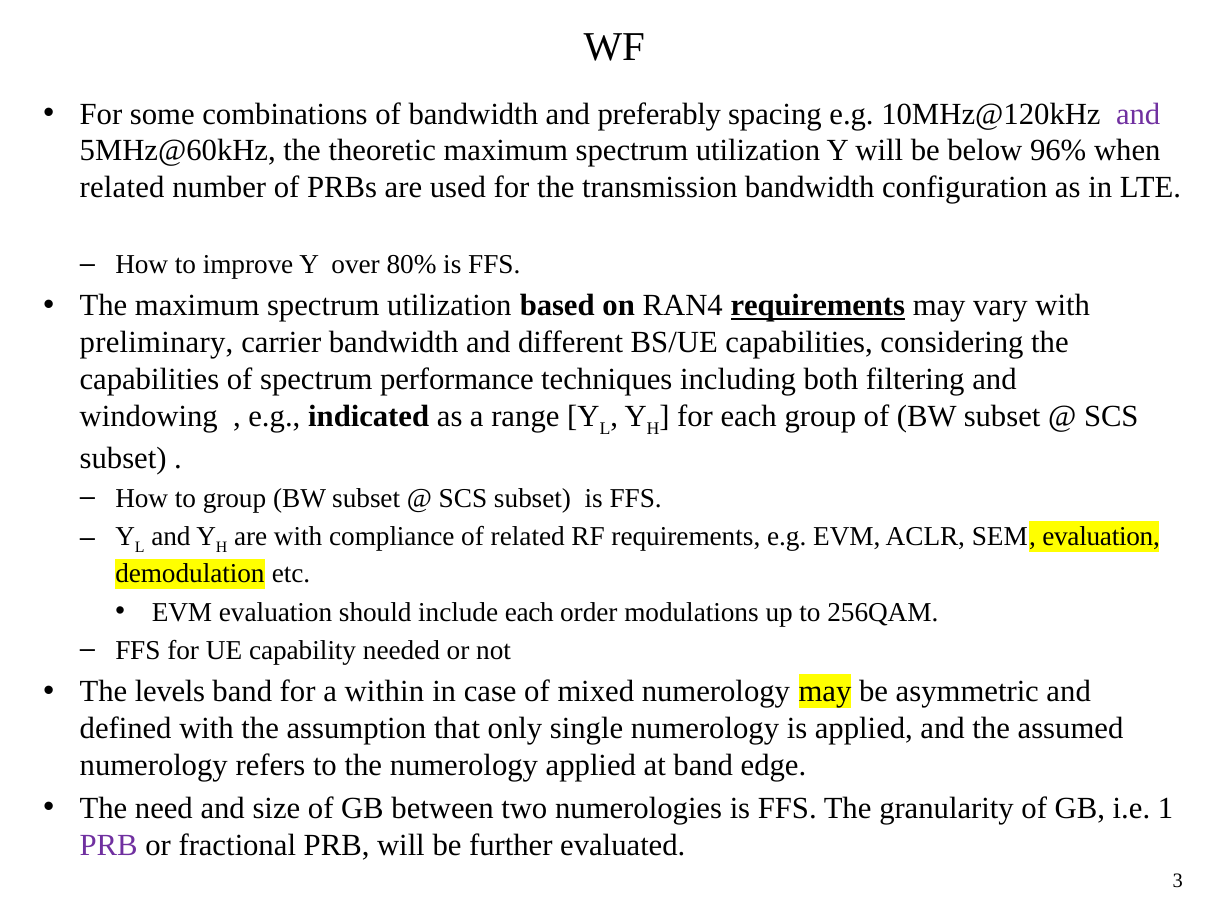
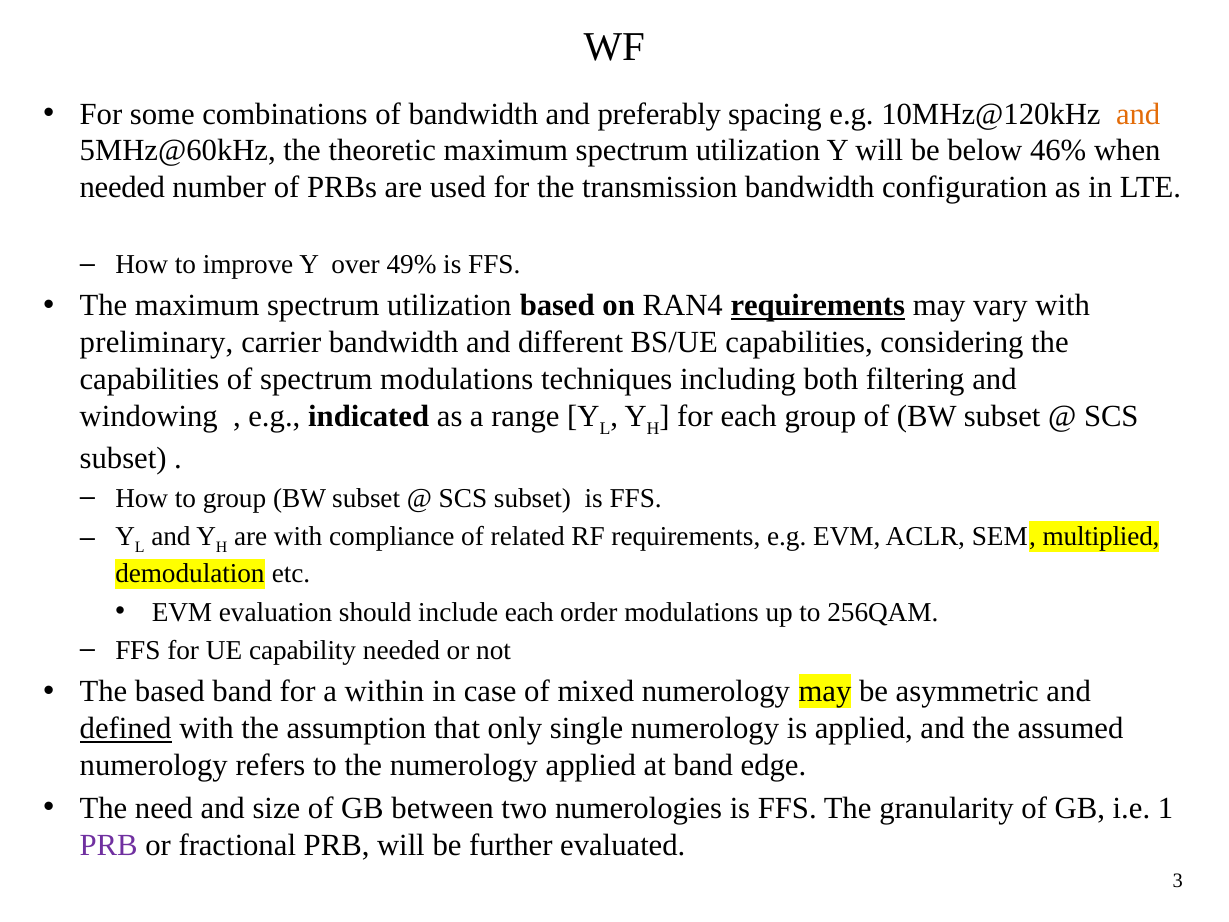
and at (1138, 114) colour: purple -> orange
96%: 96% -> 46%
related at (122, 188): related -> needed
80%: 80% -> 49%
spectrum performance: performance -> modulations
SEM evaluation: evaluation -> multiplied
The levels: levels -> based
defined underline: none -> present
